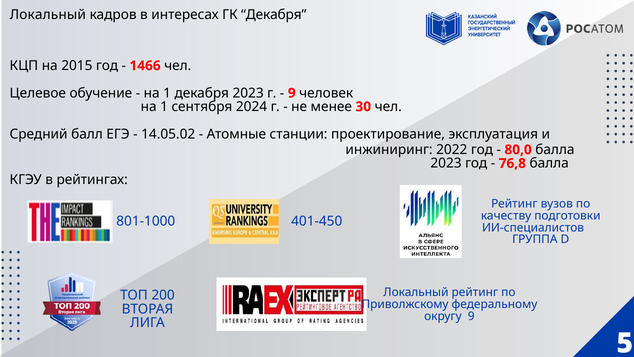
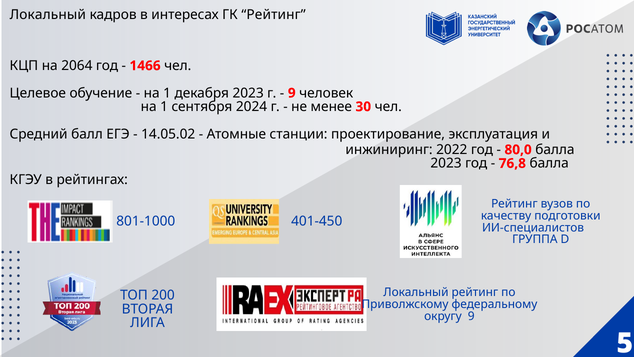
ГК Декабря: Декабря -> Рейтинг
2015: 2015 -> 2064
